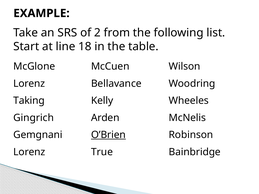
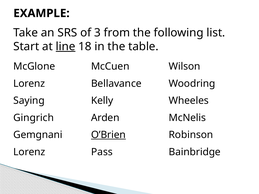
2: 2 -> 3
line underline: none -> present
Taking: Taking -> Saying
True: True -> Pass
